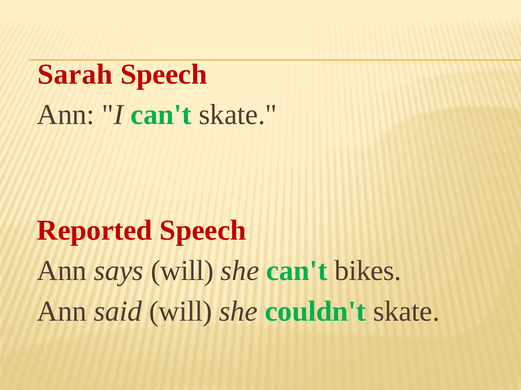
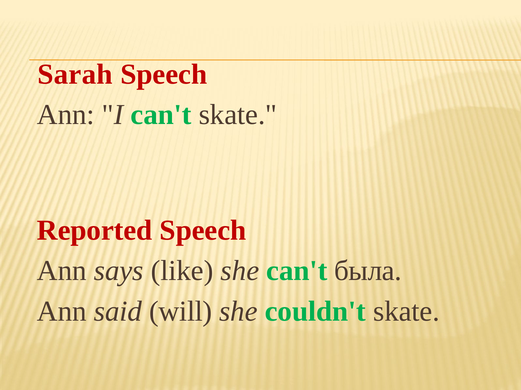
says will: will -> like
bikes: bikes -> была
